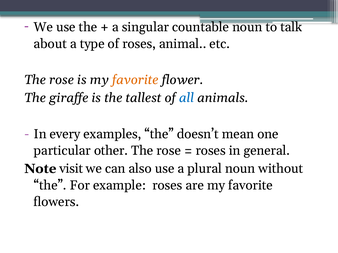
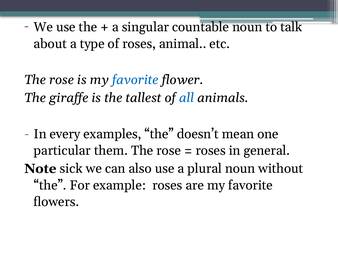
favorite at (135, 80) colour: orange -> blue
other: other -> them
visit: visit -> sick
